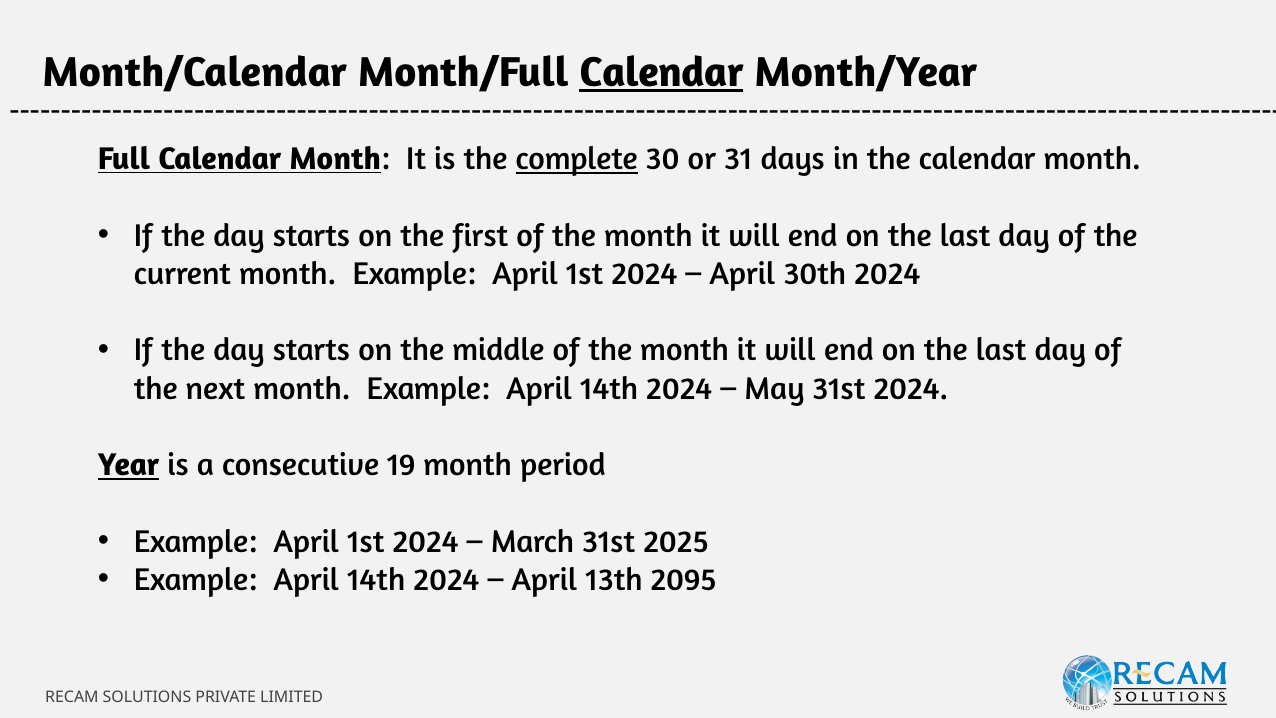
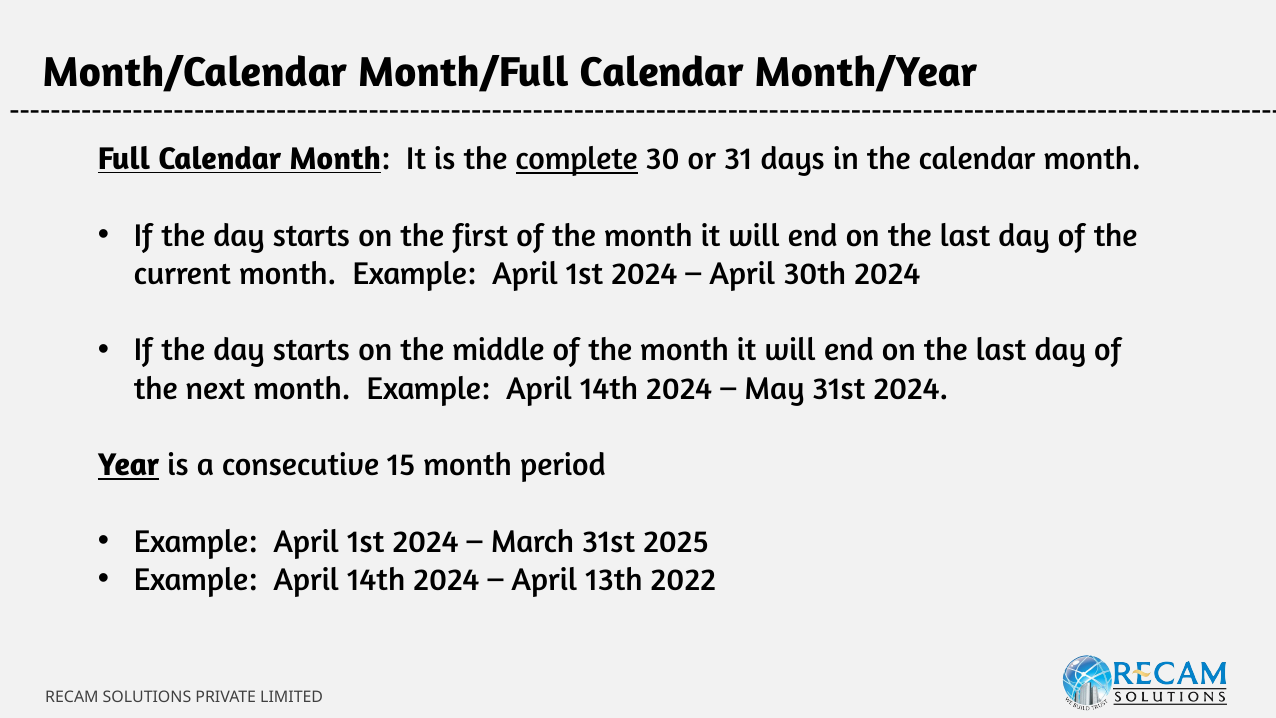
Calendar at (662, 72) underline: present -> none
19: 19 -> 15
2095: 2095 -> 2022
